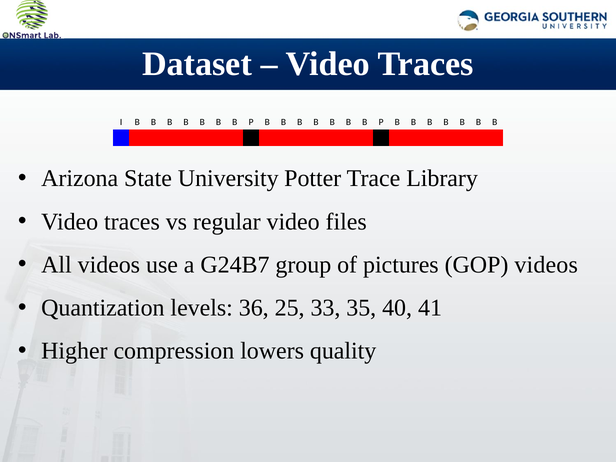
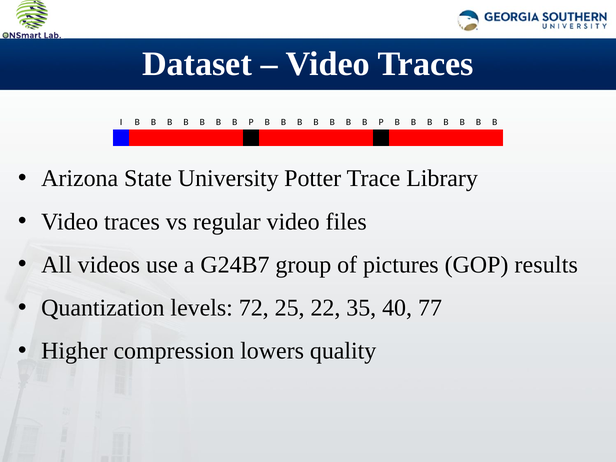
GOP videos: videos -> results
36: 36 -> 72
33: 33 -> 22
41: 41 -> 77
